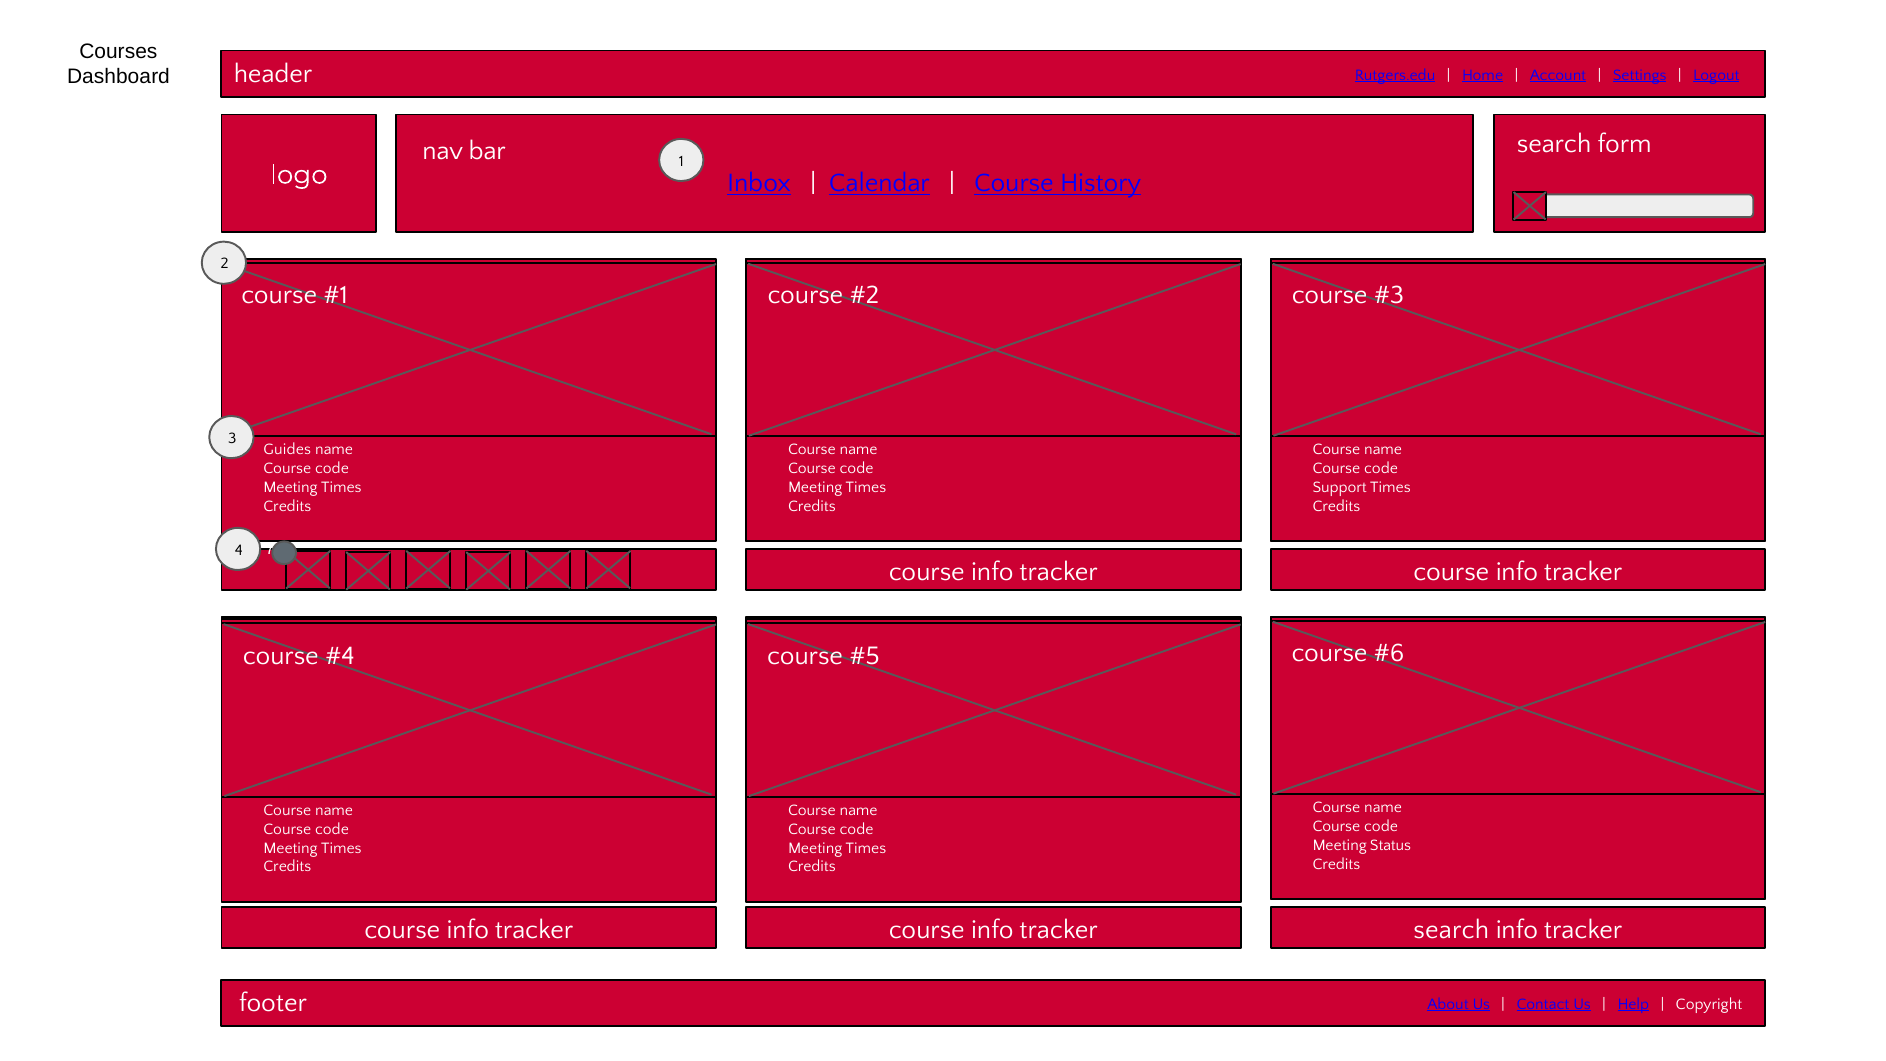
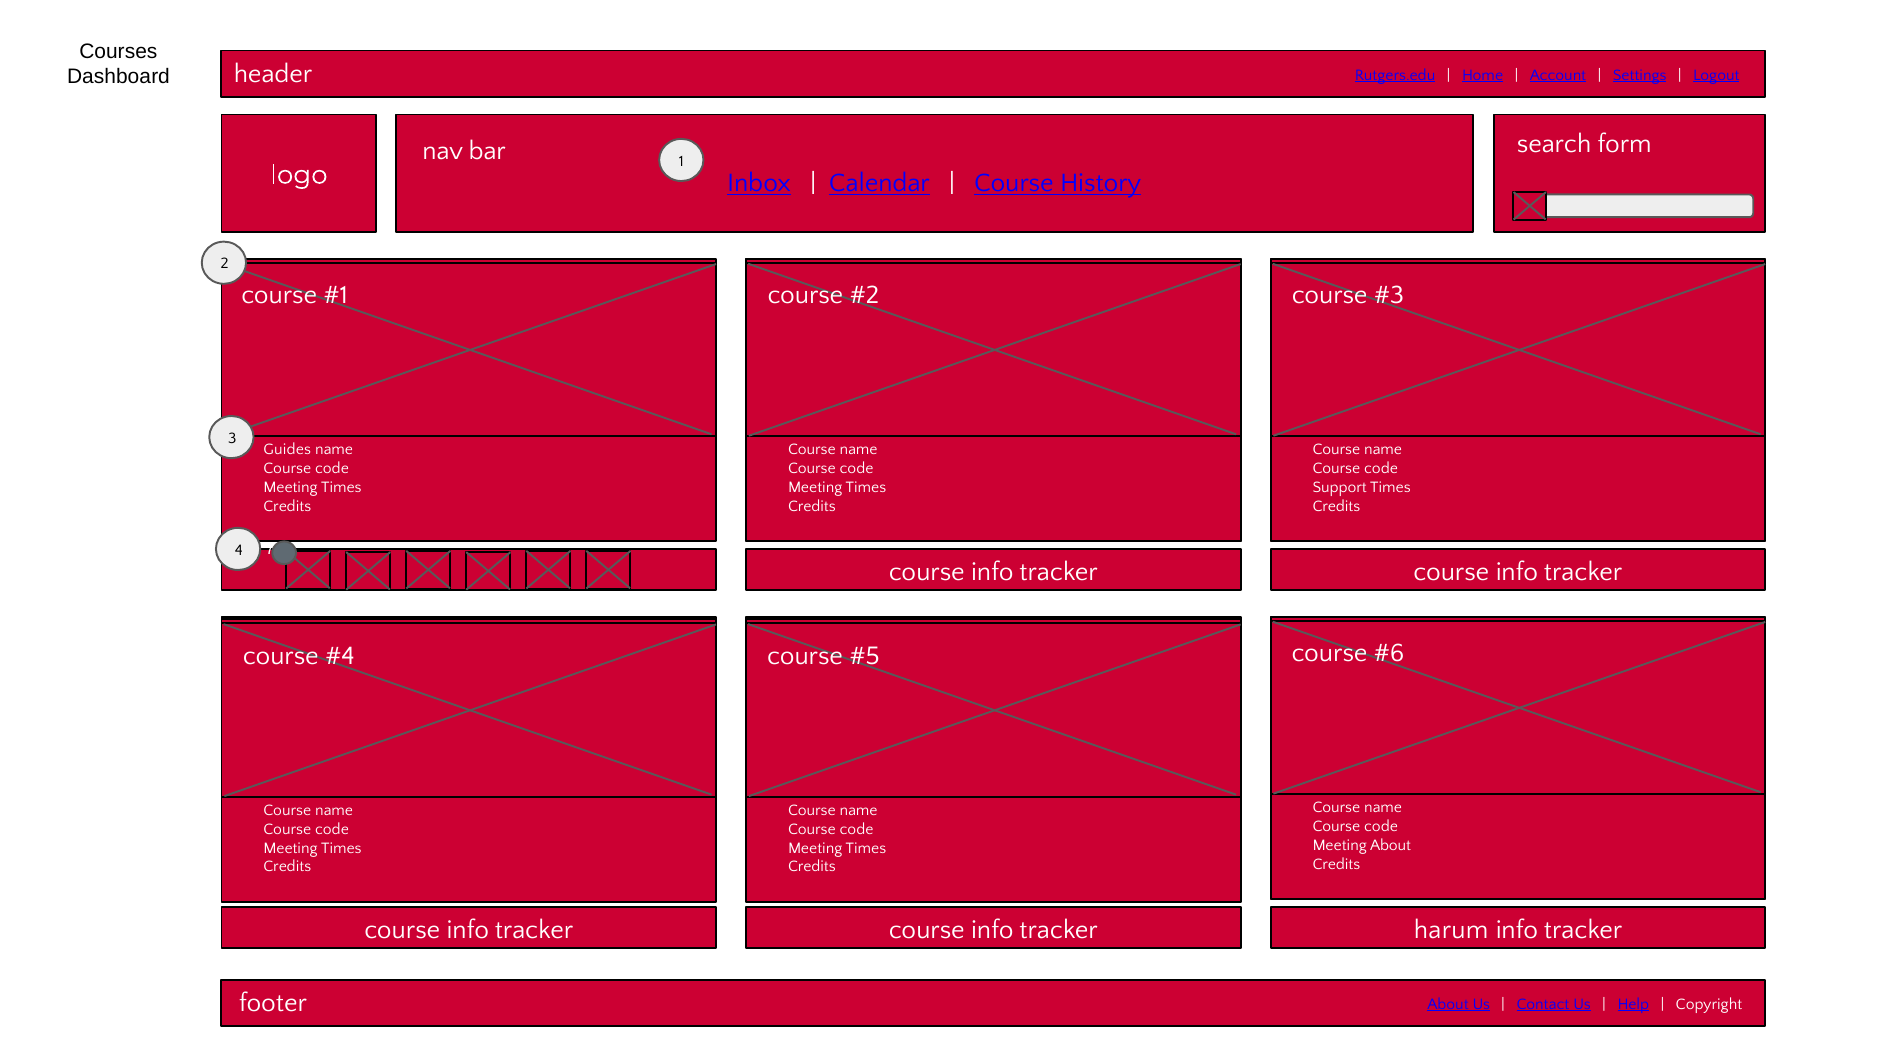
Meeting Status: Status -> About
tracker search: search -> harum
